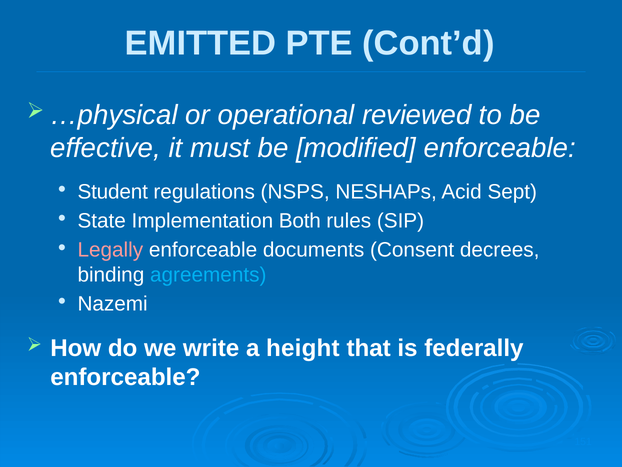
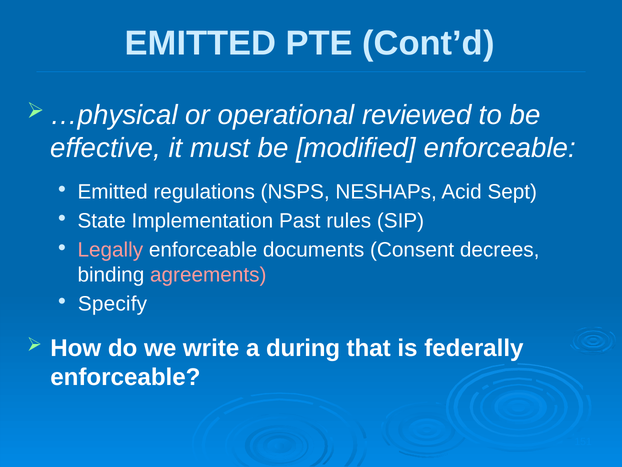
Student at (113, 192): Student -> Emitted
Both: Both -> Past
agreements colour: light blue -> pink
Nazemi: Nazemi -> Specify
height: height -> during
